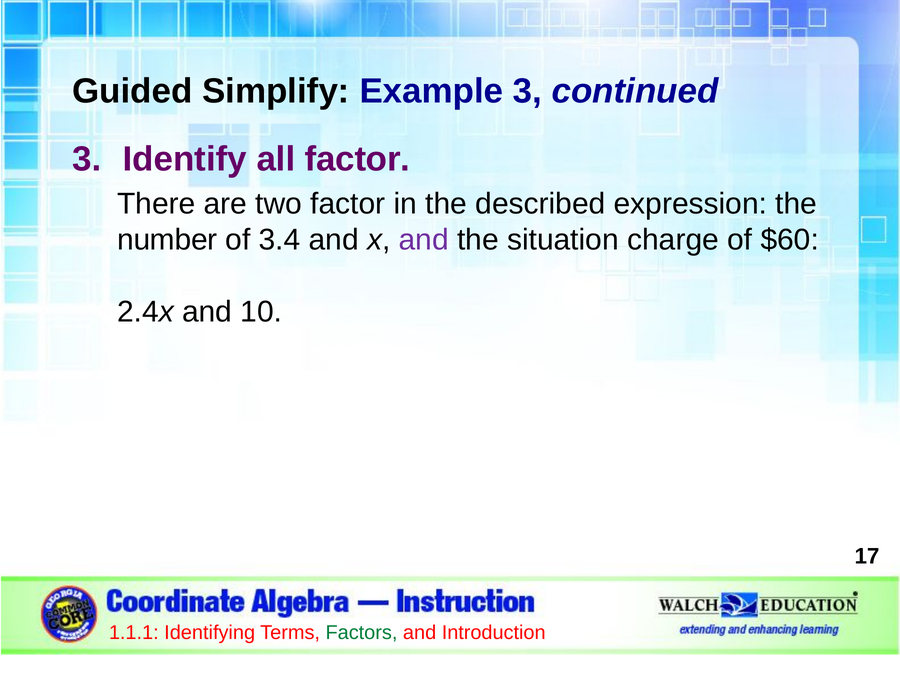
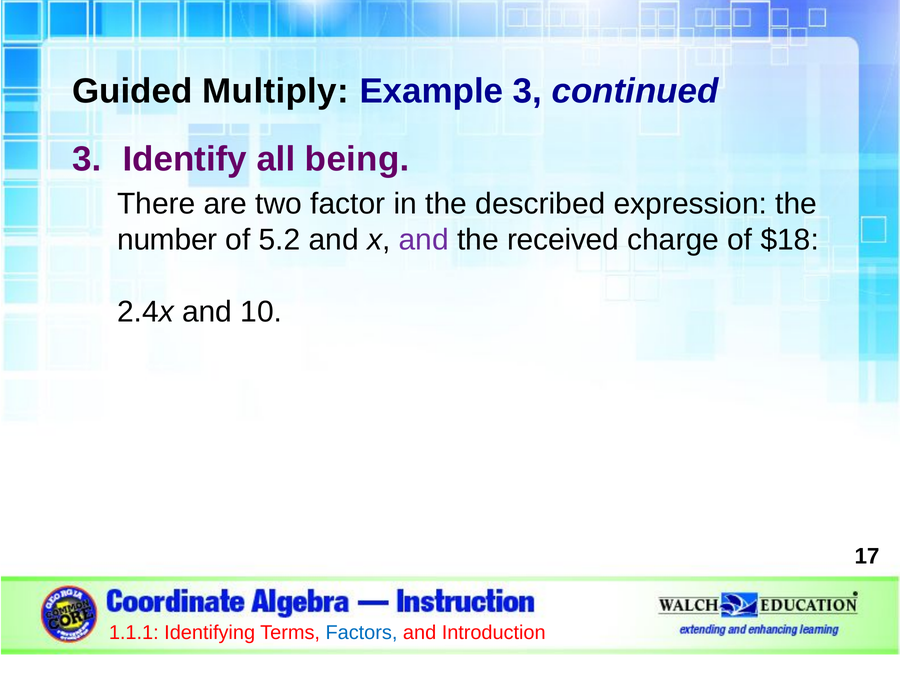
Simplify: Simplify -> Multiply
all factor: factor -> being
3.4: 3.4 -> 5.2
situation: situation -> received
$60: $60 -> $18
Factors colour: green -> blue
